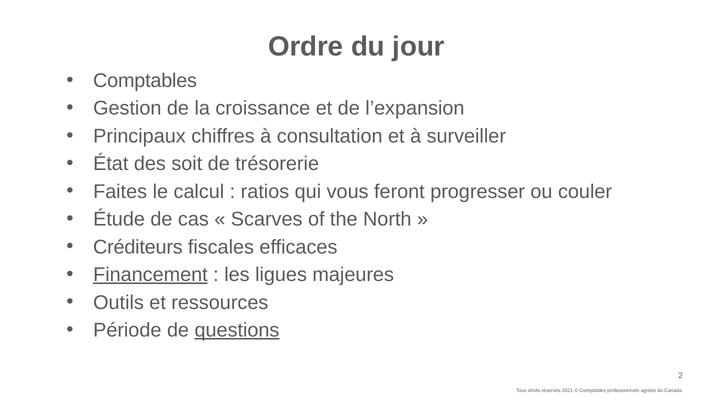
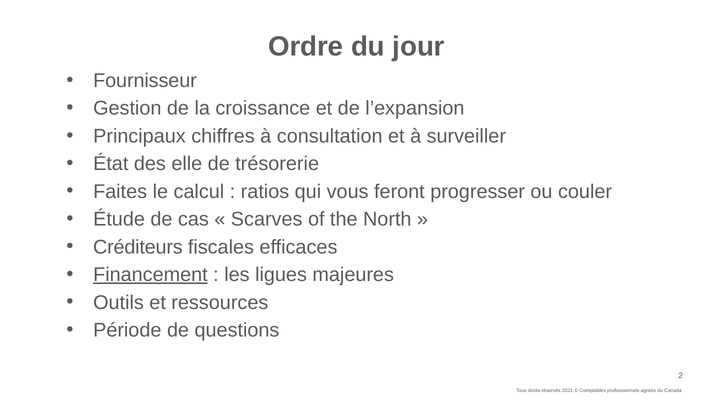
Comptables at (145, 81): Comptables -> Fournisseur
soit: soit -> elle
questions underline: present -> none
